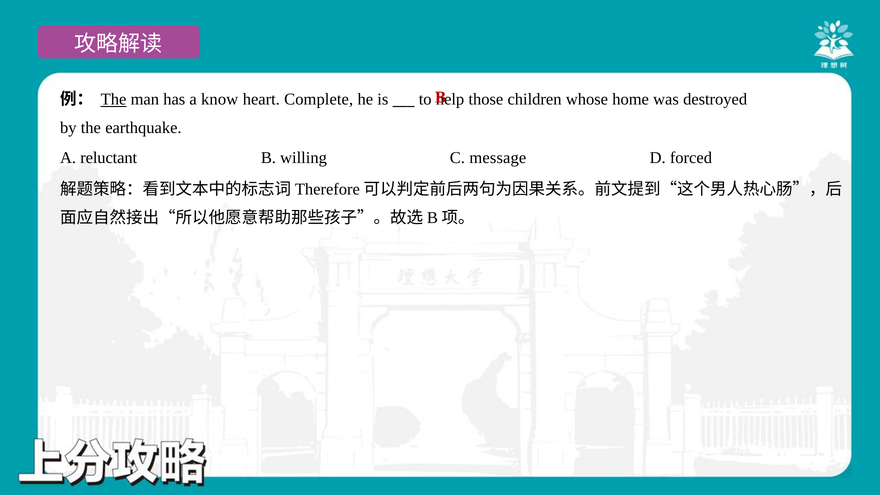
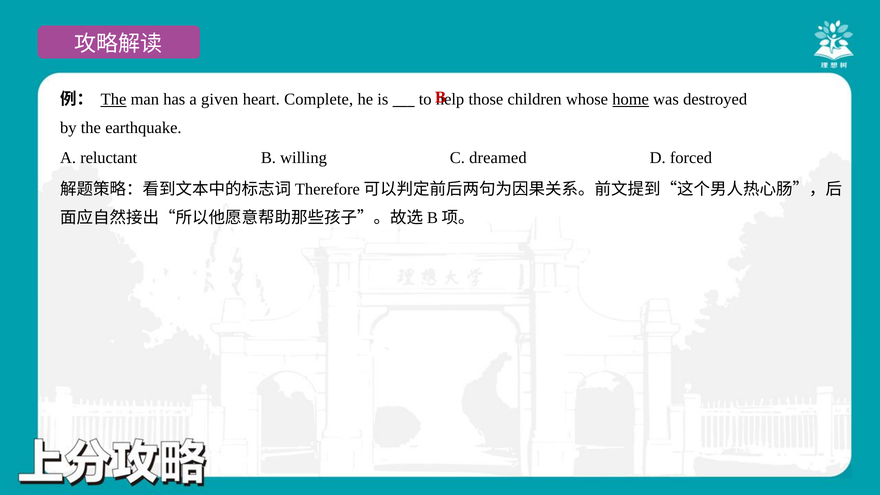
know: know -> given
home underline: none -> present
message: message -> dreamed
